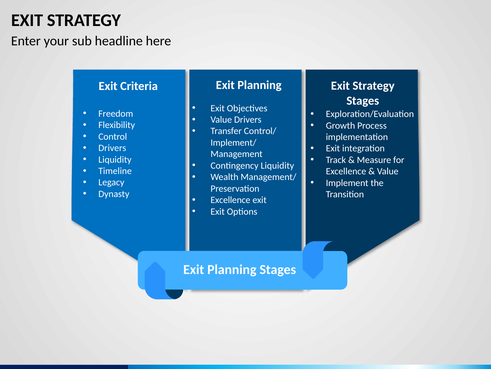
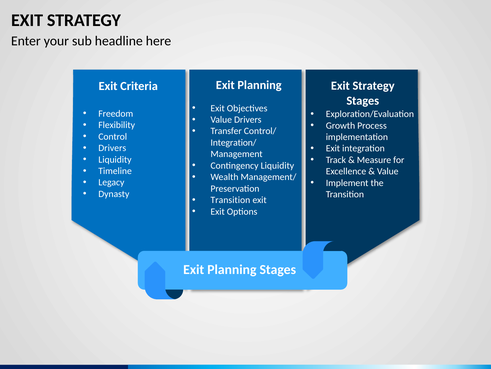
Implement/: Implement/ -> Integration/
Excellence at (230, 200): Excellence -> Transition
